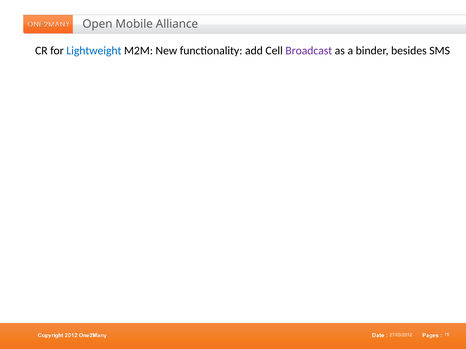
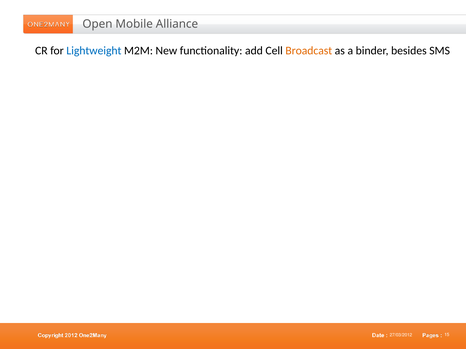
Broadcast colour: purple -> orange
